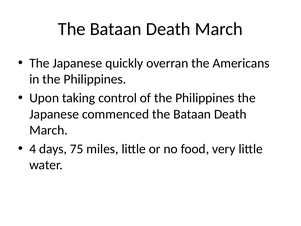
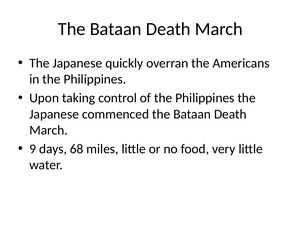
4: 4 -> 9
75: 75 -> 68
